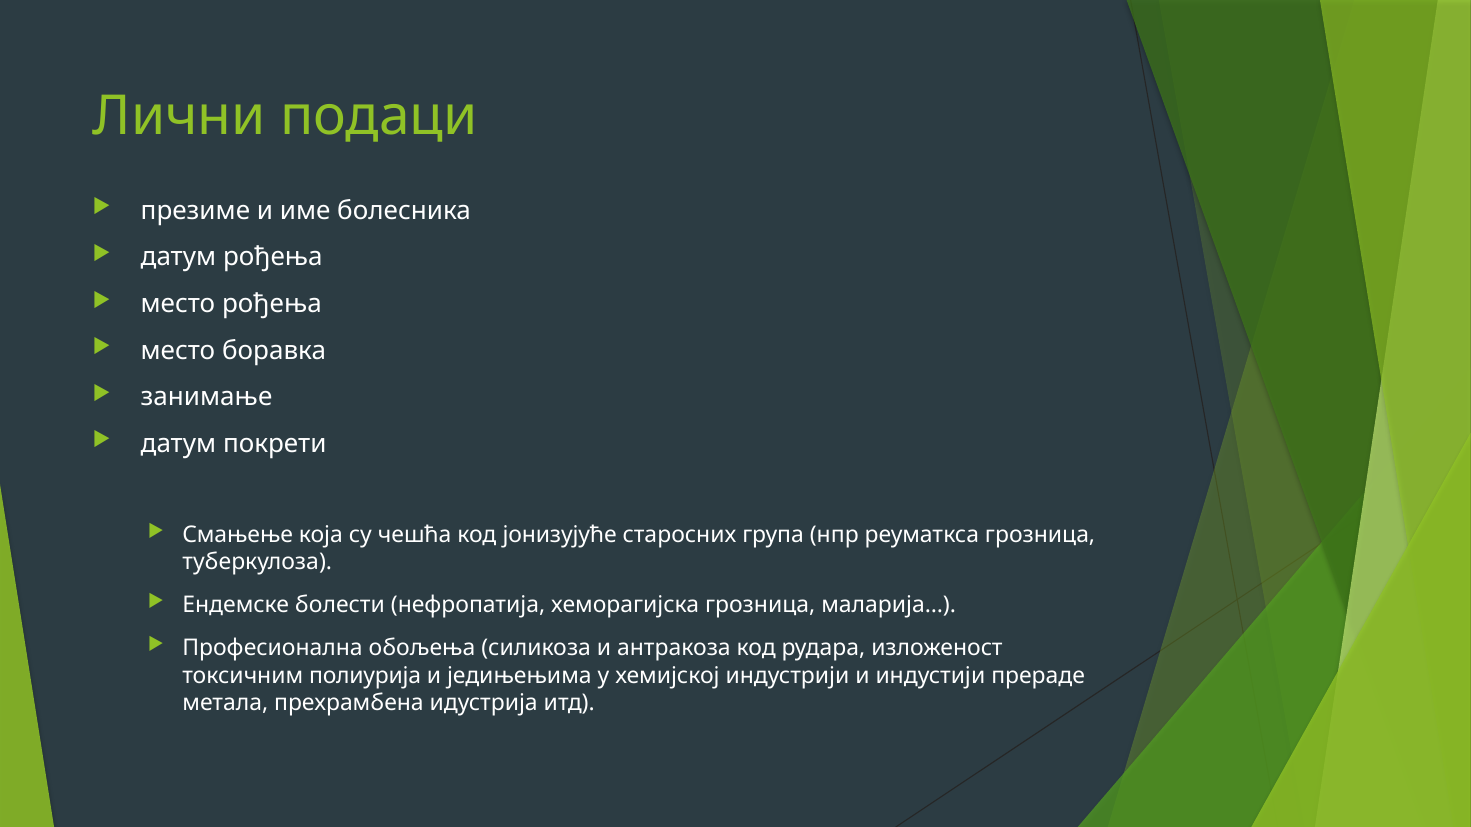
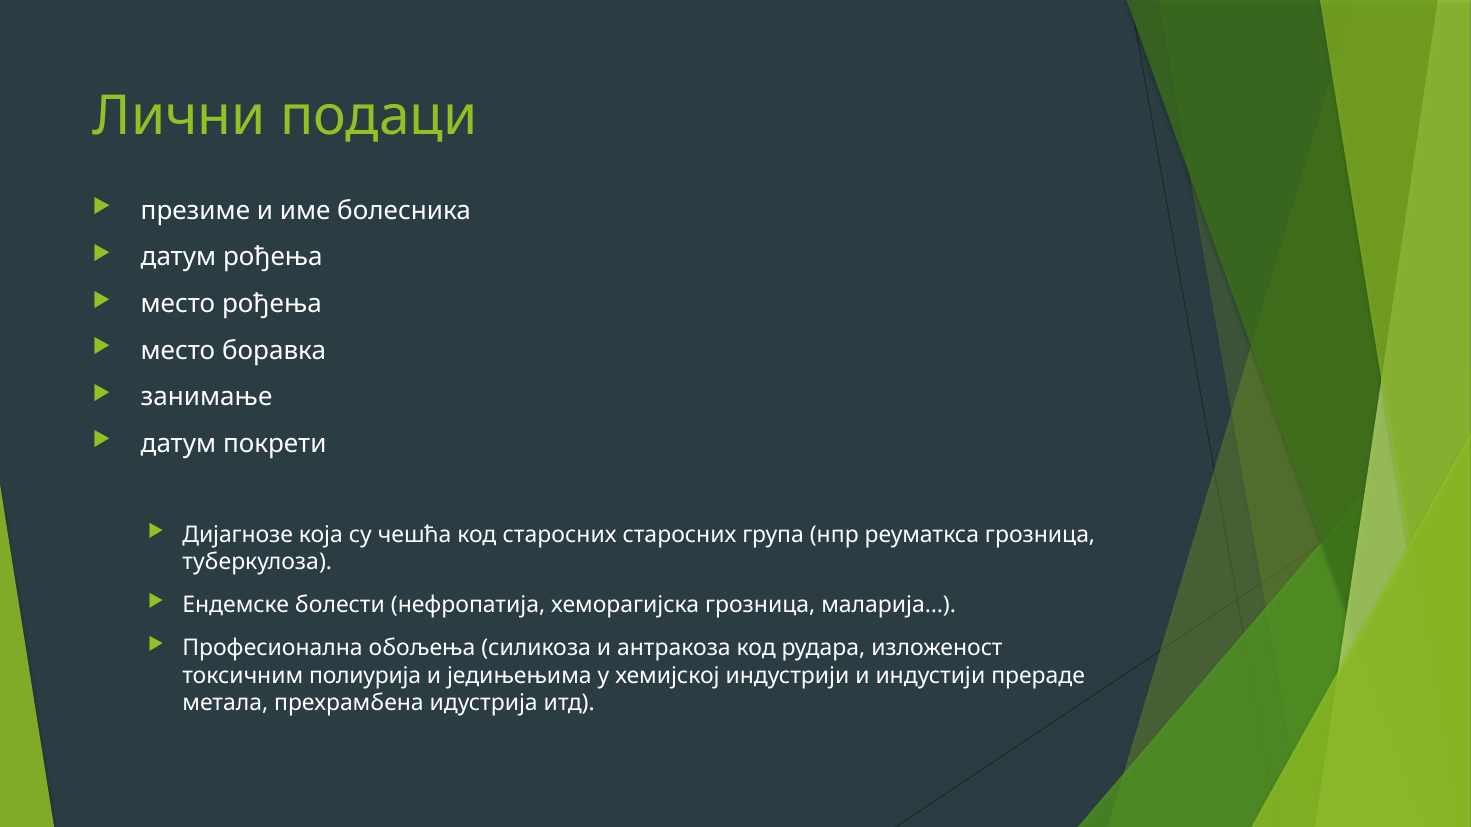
Смањење: Смањење -> Дијагнозе
код јонизујуће: јонизујуће -> старосних
